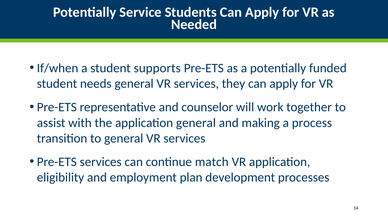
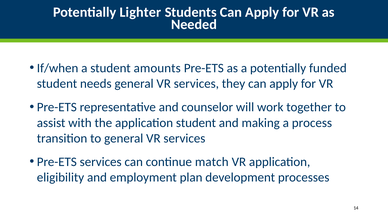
Service: Service -> Lighter
supports: supports -> amounts
application general: general -> student
